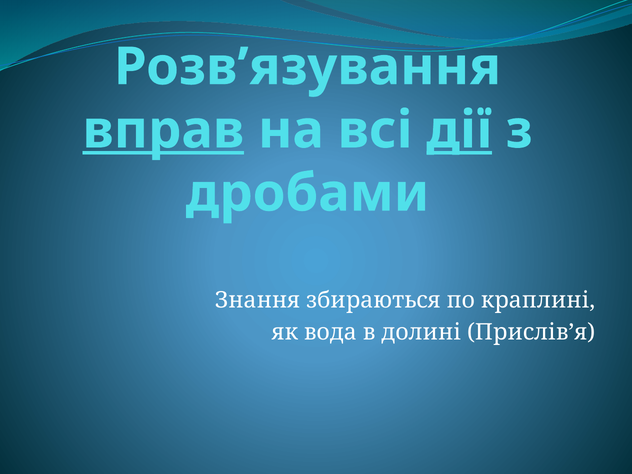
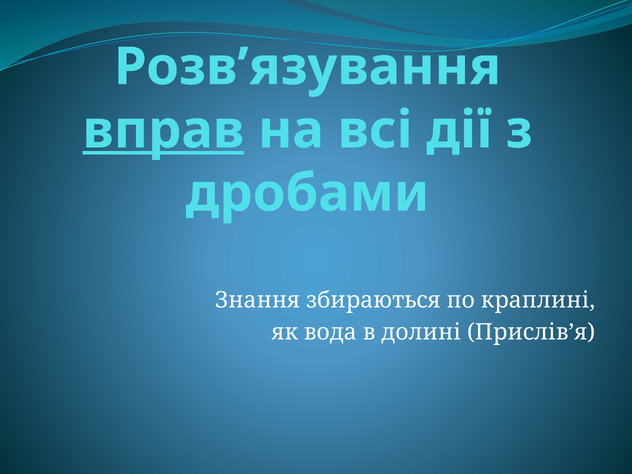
дії underline: present -> none
